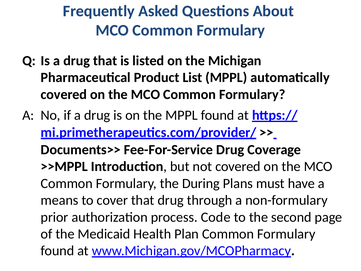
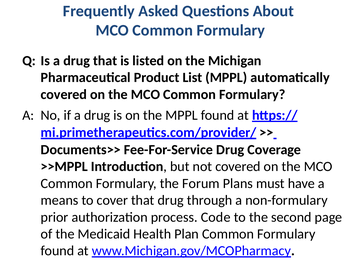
During: During -> Forum
